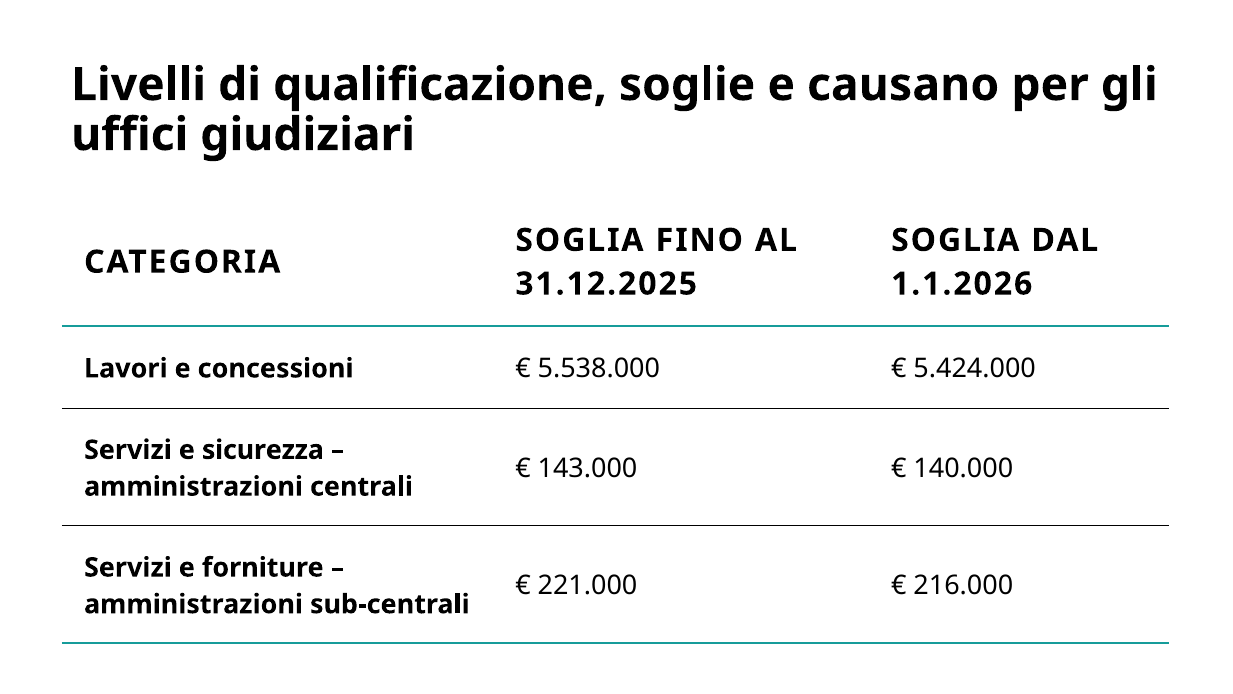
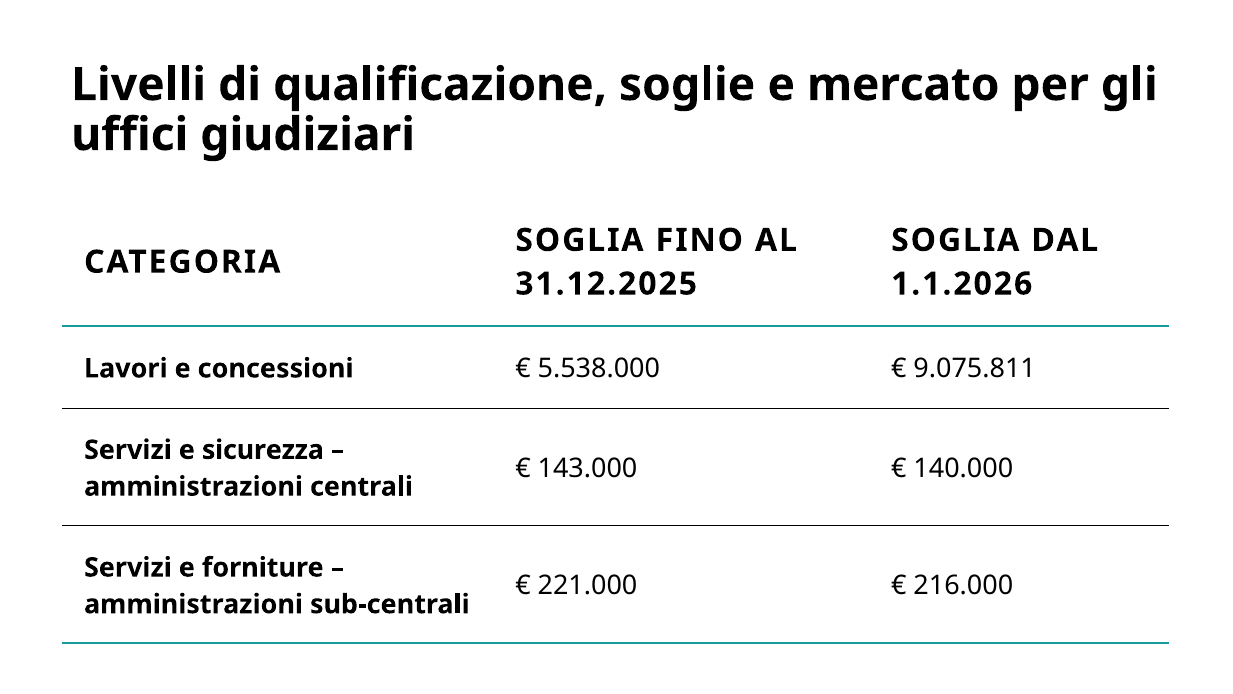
causano: causano -> mercato
5.424.000: 5.424.000 -> 9.075.811
